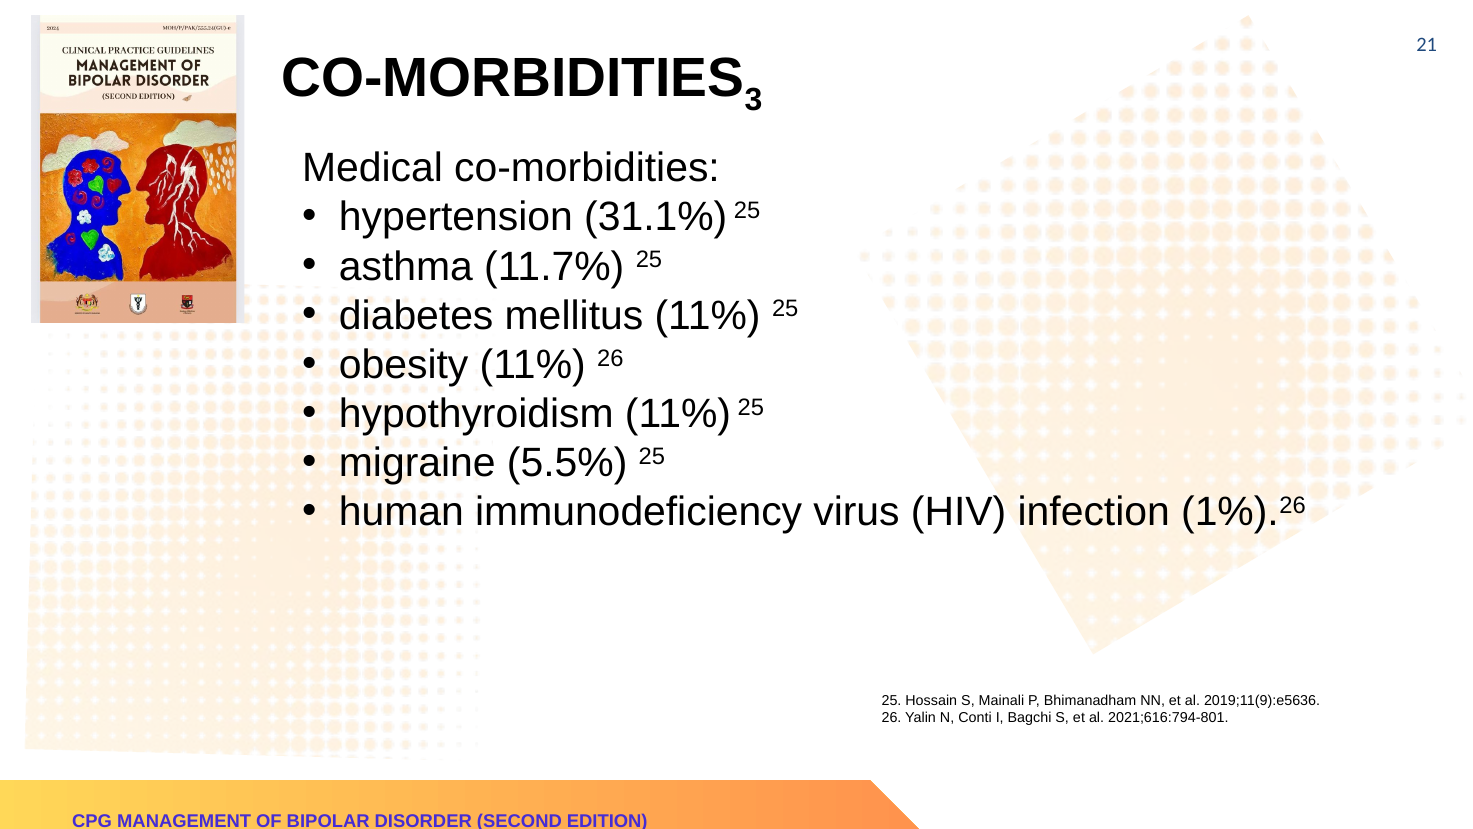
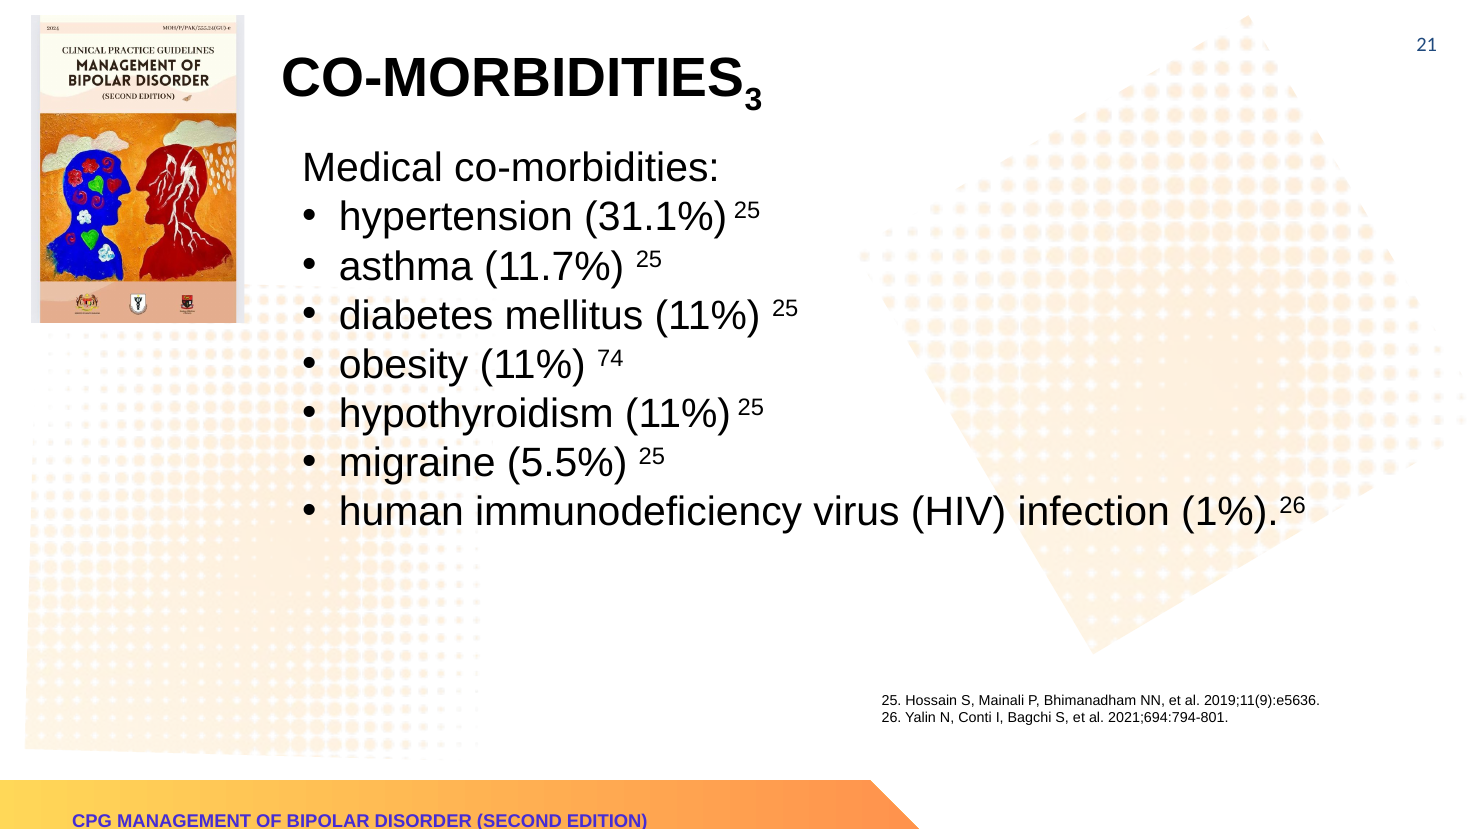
11% 26: 26 -> 74
2021;616:794-801: 2021;616:794-801 -> 2021;694:794-801
